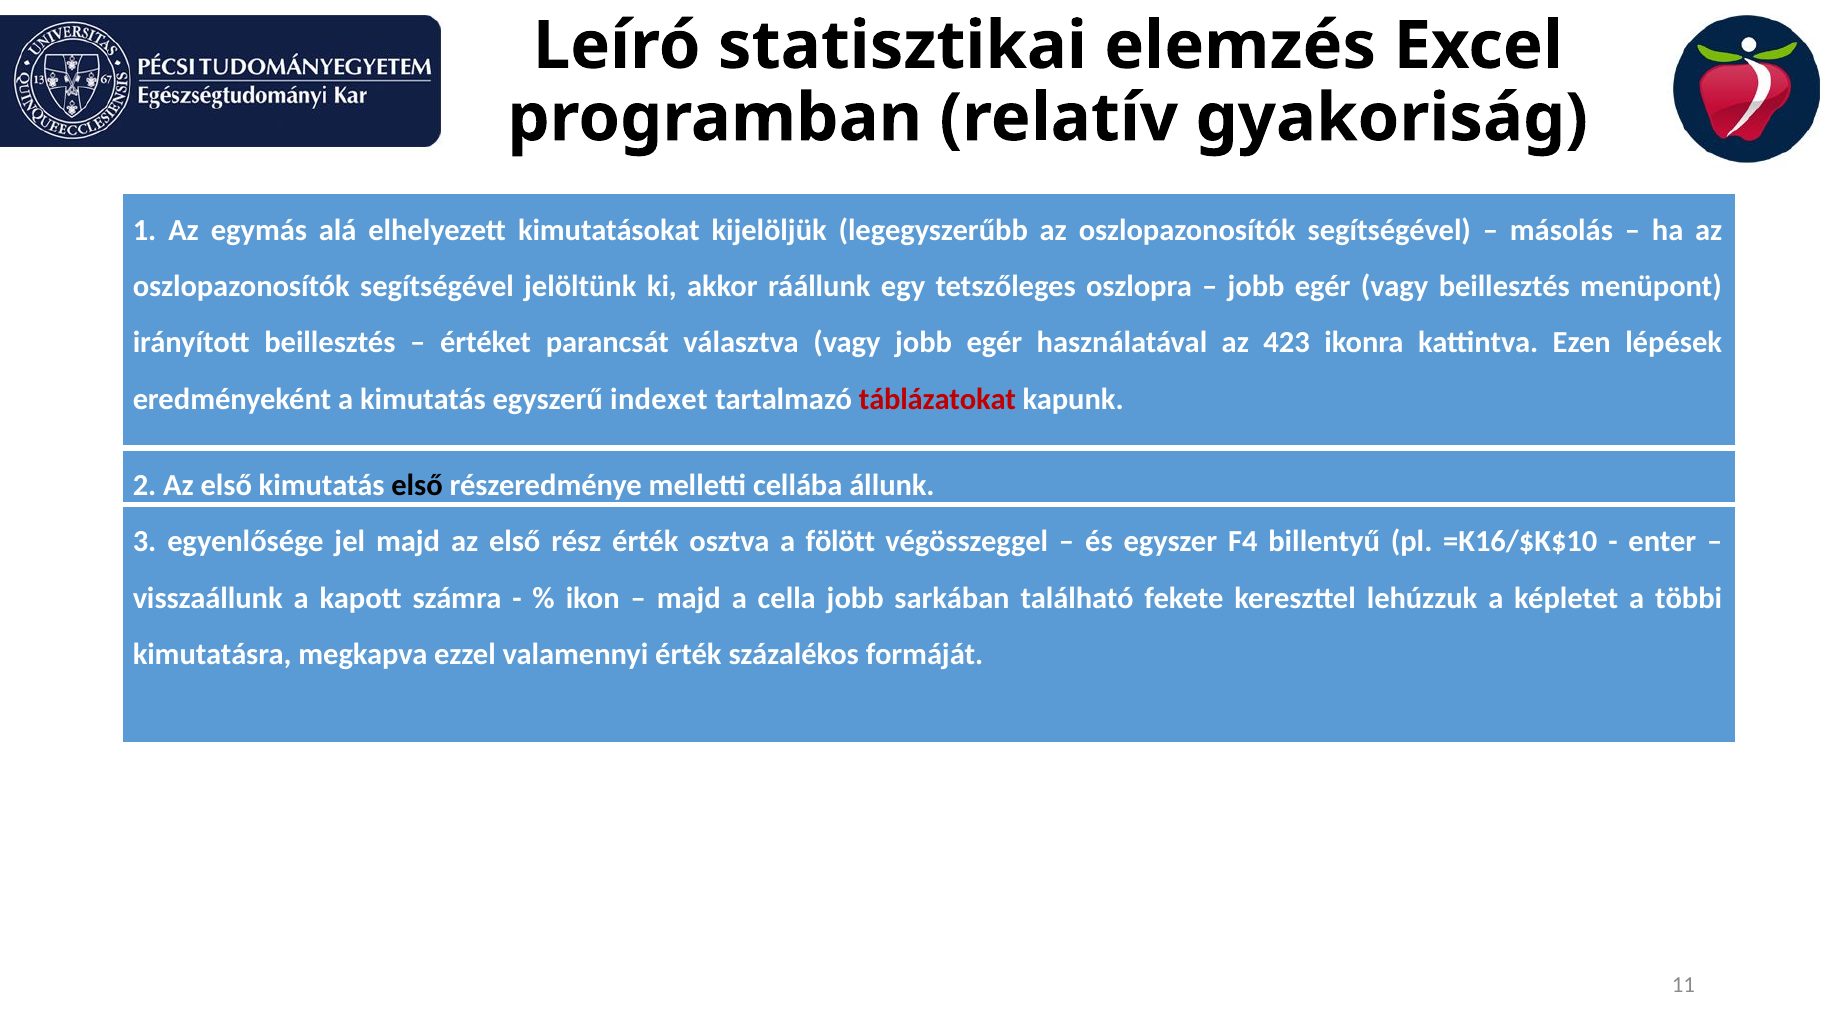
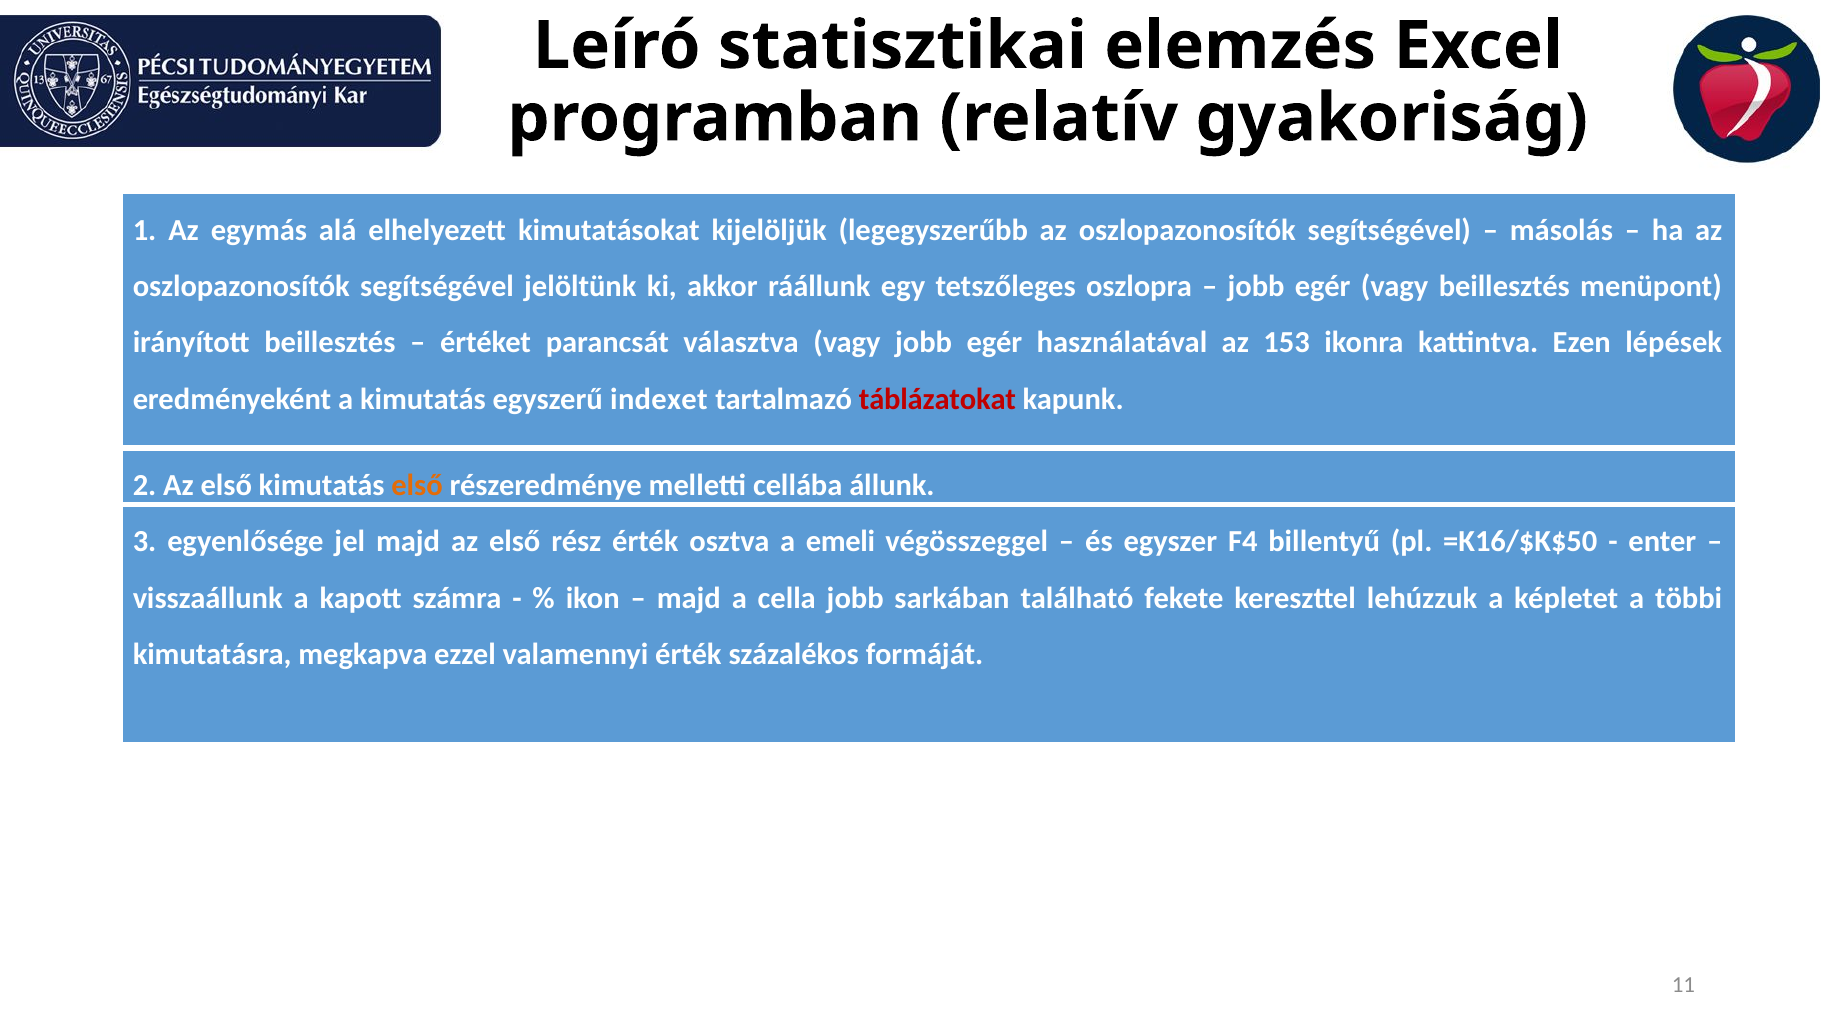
423: 423 -> 153
első at (417, 486) colour: black -> orange
fölött: fölött -> emeli
=K16/$K$10: =K16/$K$10 -> =K16/$K$50
